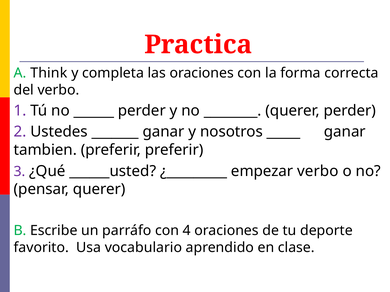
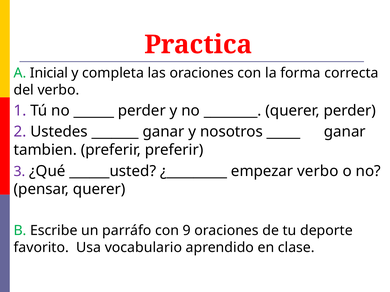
Think: Think -> Inicial
4: 4 -> 9
